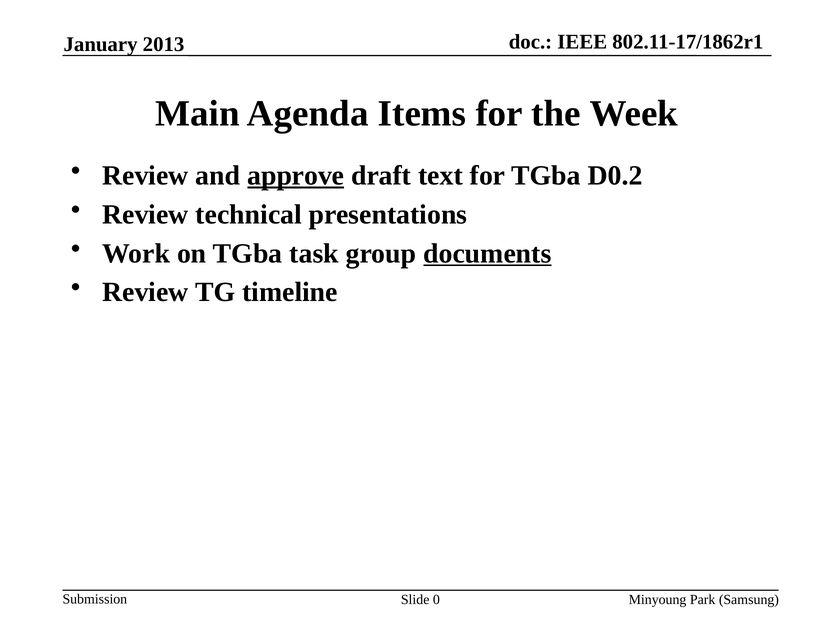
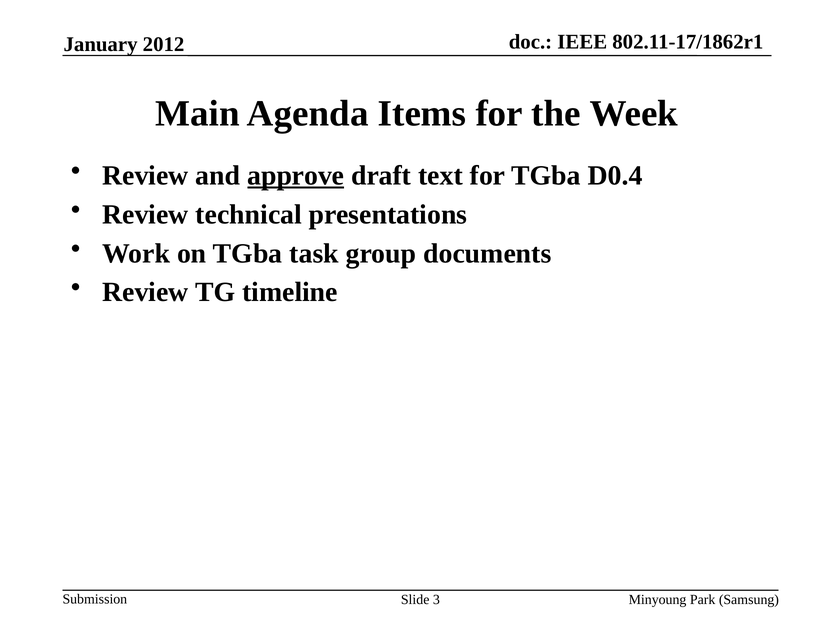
2013: 2013 -> 2012
D0.2: D0.2 -> D0.4
documents underline: present -> none
0: 0 -> 3
